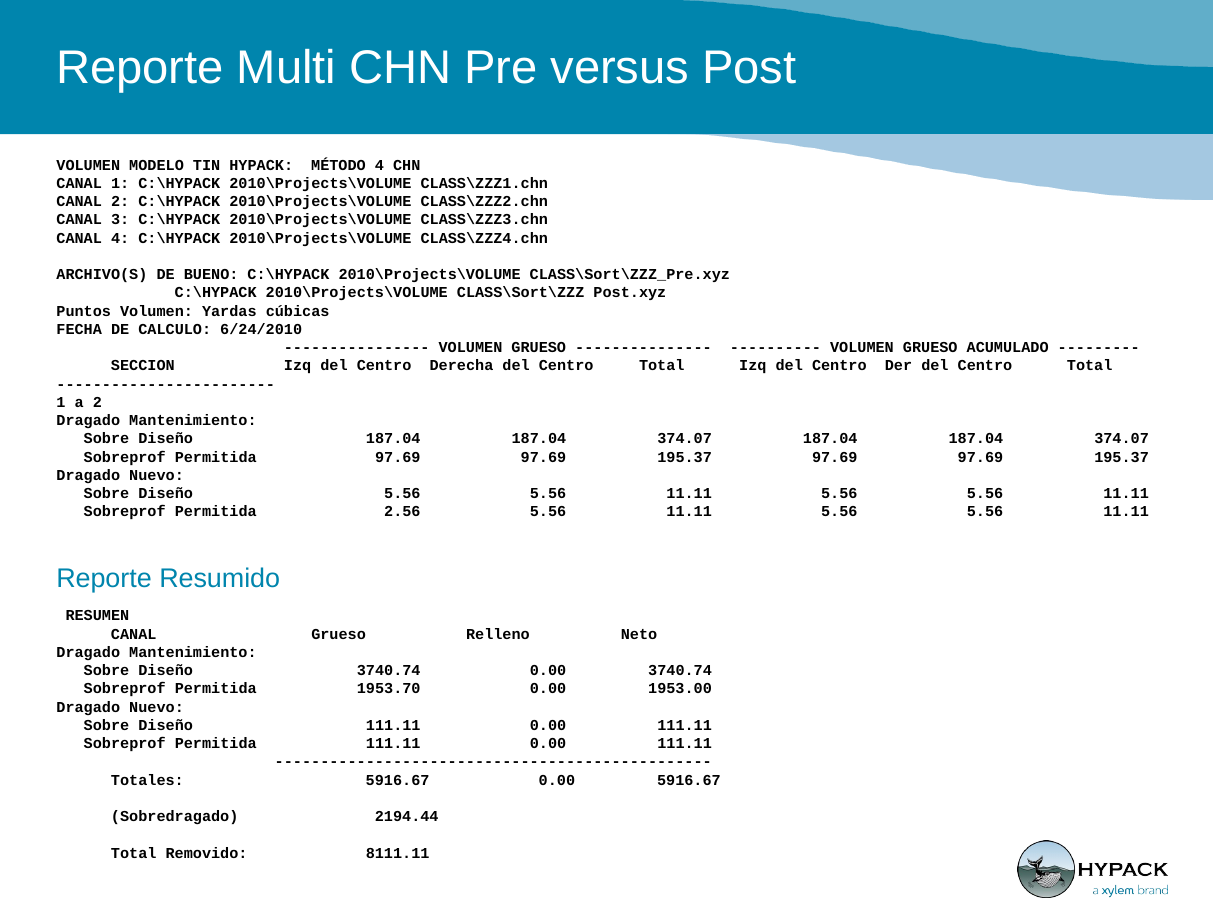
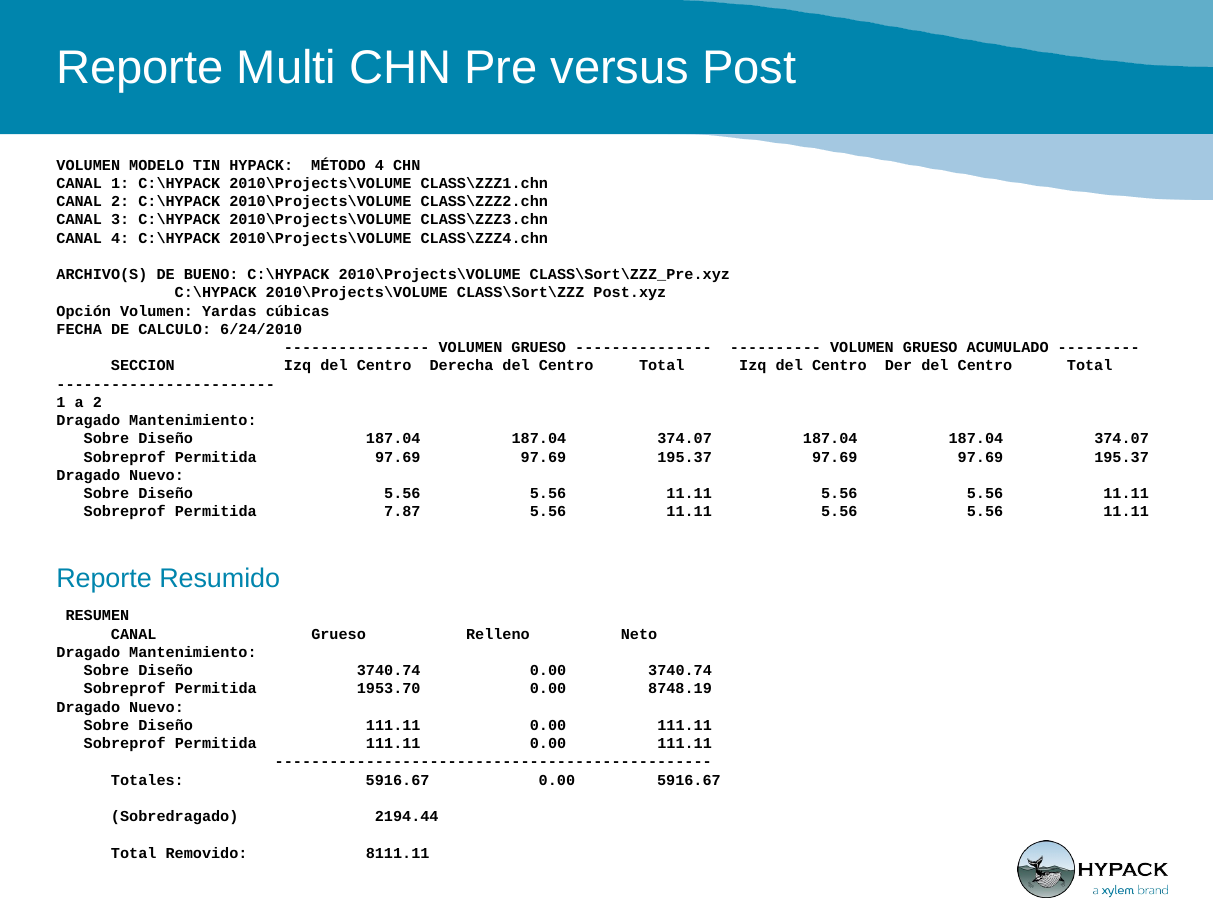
Puntos: Puntos -> Opción
2.56: 2.56 -> 7.87
1953.00: 1953.00 -> 8748.19
